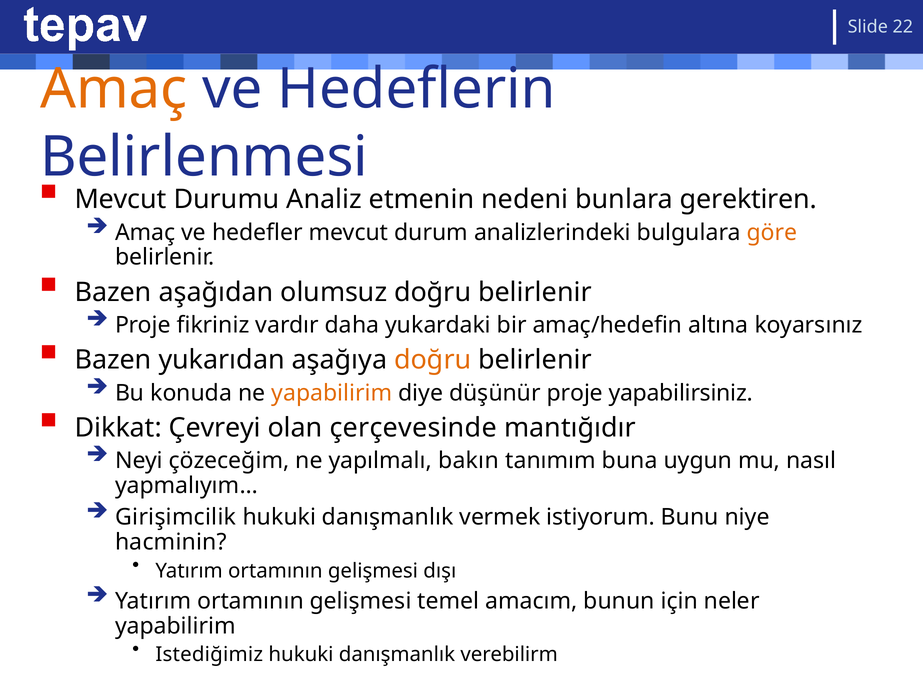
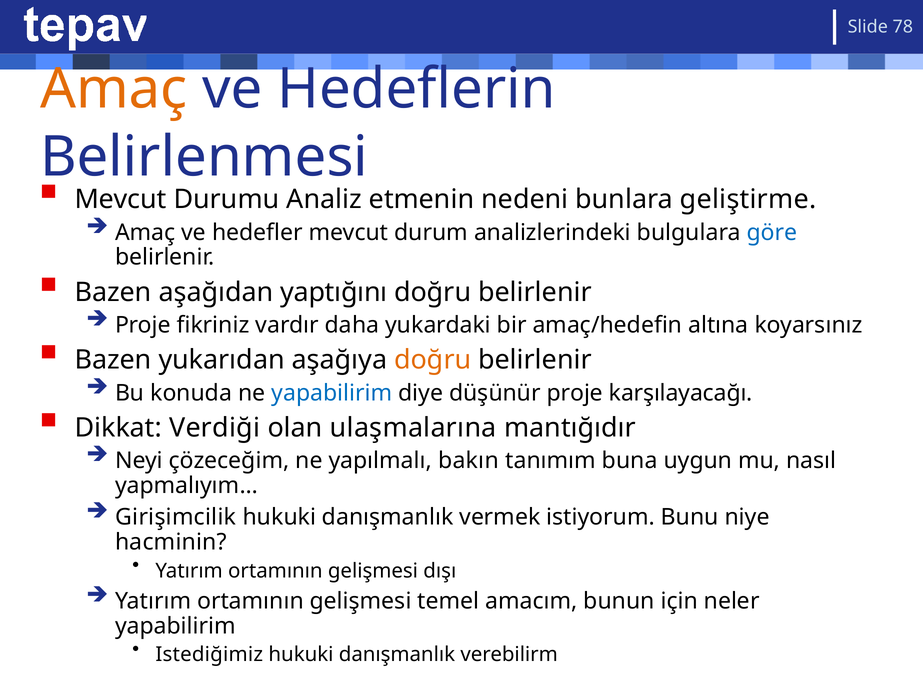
22: 22 -> 78
gerektiren: gerektiren -> geliştirme
göre colour: orange -> blue
olumsuz: olumsuz -> yaptığını
yapabilirim at (332, 393) colour: orange -> blue
yapabilirsiniz: yapabilirsiniz -> karşılayacağı
Çevreyi: Çevreyi -> Verdiği
çerçevesinde: çerçevesinde -> ulaşmalarına
